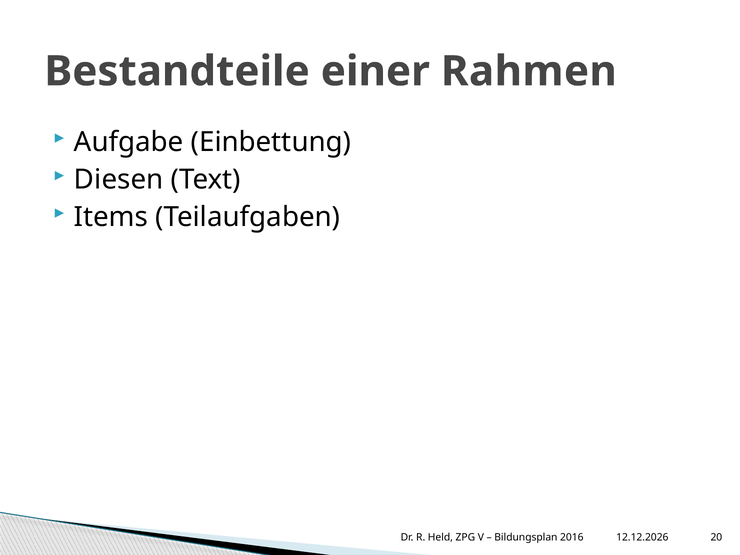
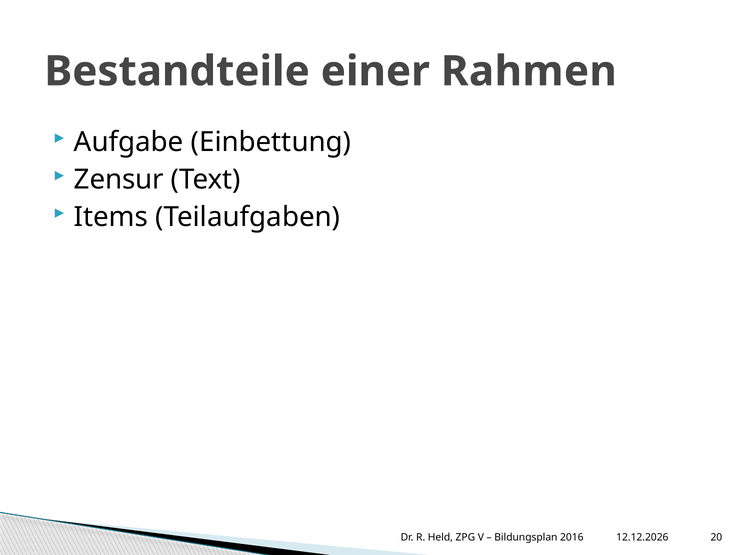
Diesen: Diesen -> Zensur
